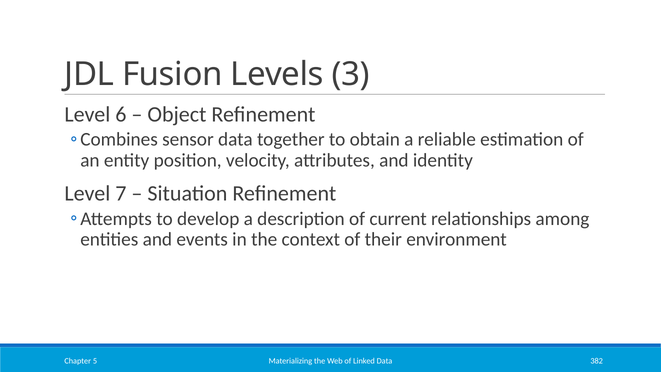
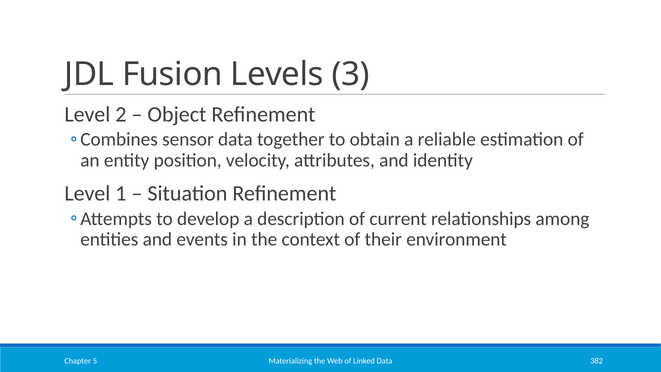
6: 6 -> 2
7: 7 -> 1
